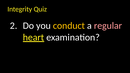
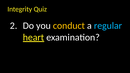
regular colour: pink -> light blue
